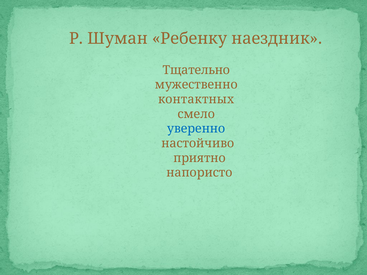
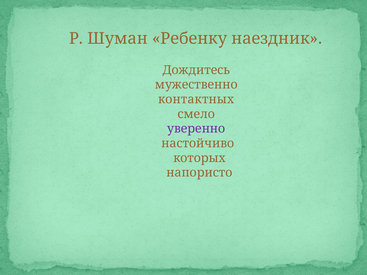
Тщательно: Тщательно -> Дождитесь
уверенно colour: blue -> purple
приятно: приятно -> которых
